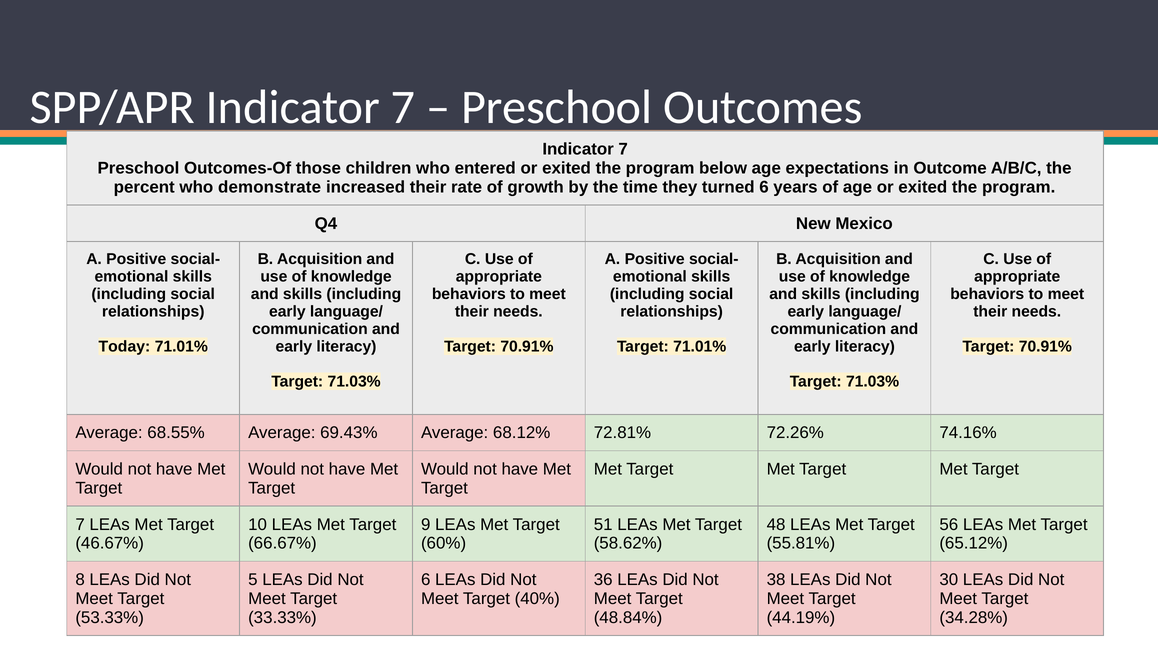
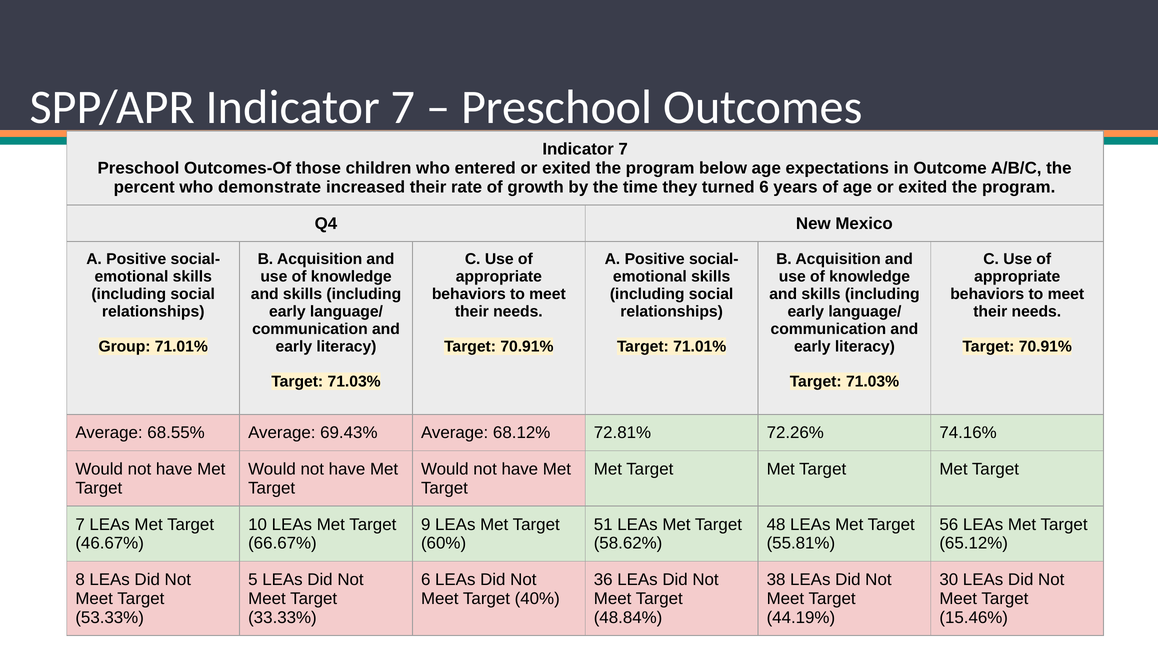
Today at (124, 347): Today -> Group
34.28%: 34.28% -> 15.46%
